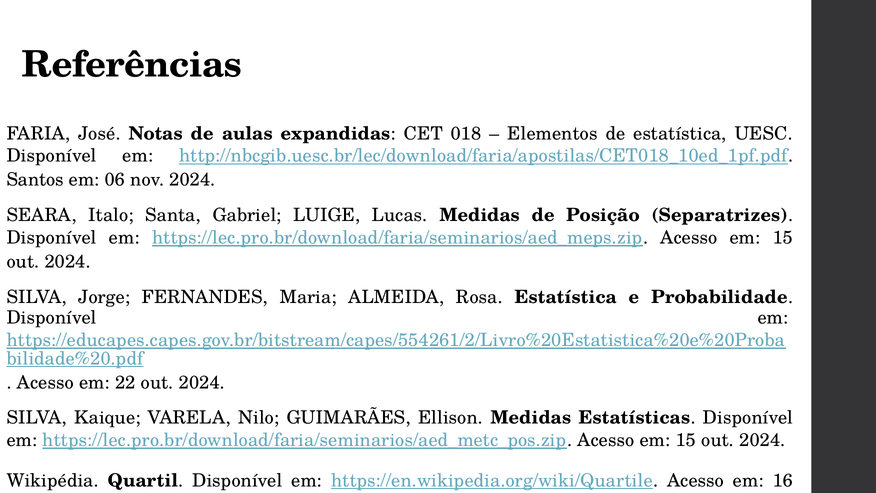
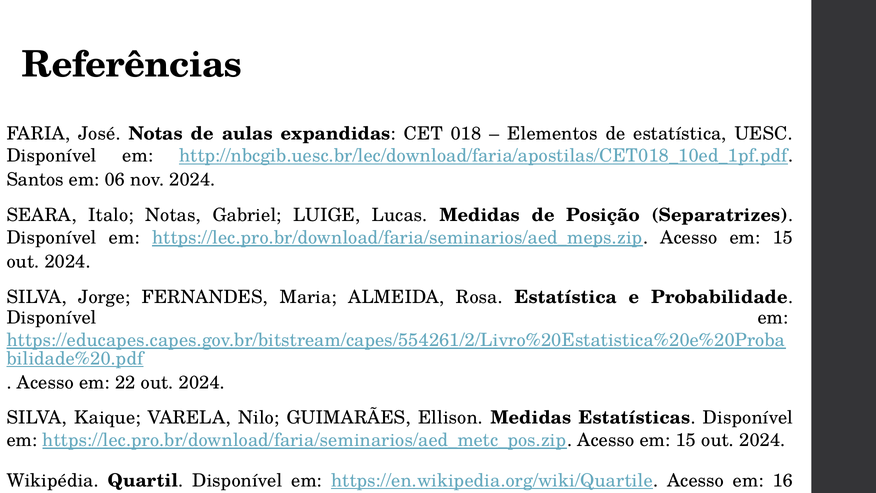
Italo Santa: Santa -> Notas
